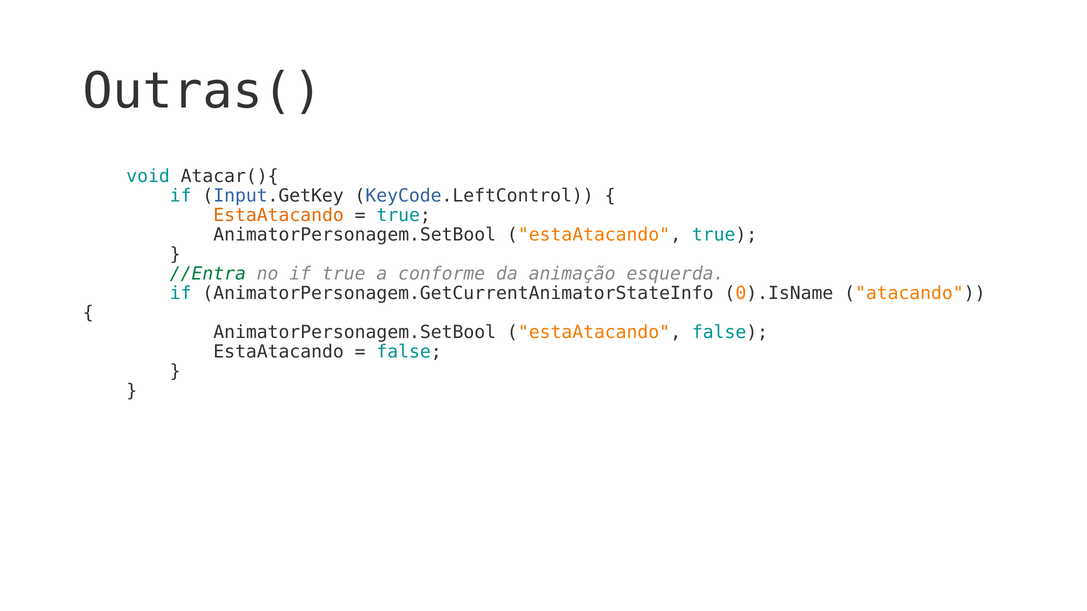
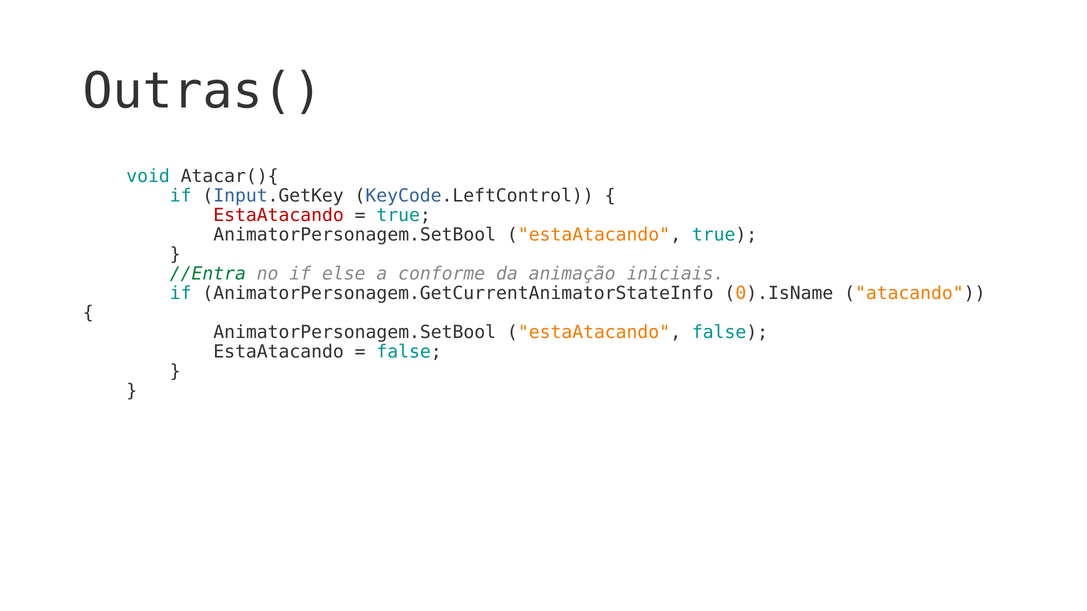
EstaAtacando at (279, 216) colour: orange -> red
if true: true -> else
esquerda: esquerda -> iniciais
